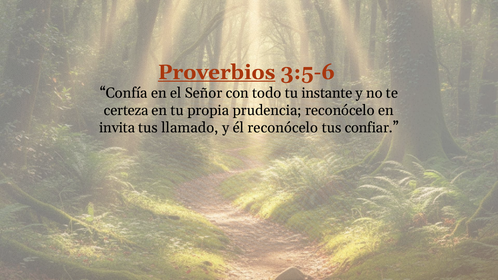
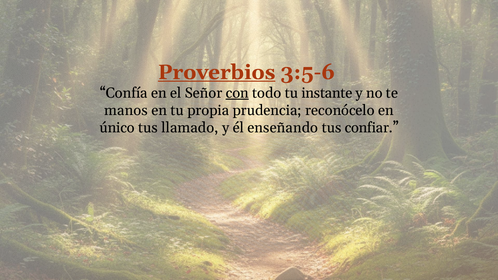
con underline: none -> present
certeza: certeza -> manos
invita: invita -> único
él reconócelo: reconócelo -> enseñando
